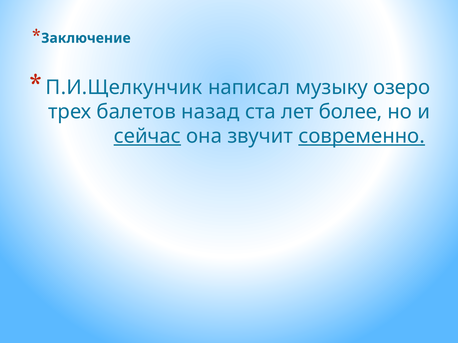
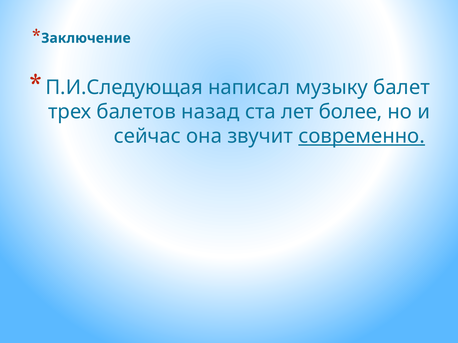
П.И.Щелкунчик: П.И.Щелкунчик -> П.И.Следующая
озеро: озеро -> балет
сейчас underline: present -> none
